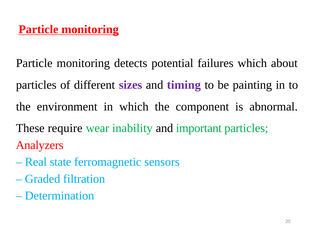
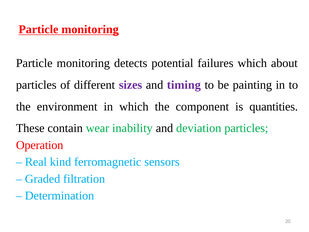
abnormal: abnormal -> quantities
require: require -> contain
important: important -> deviation
Analyzers: Analyzers -> Operation
state: state -> kind
